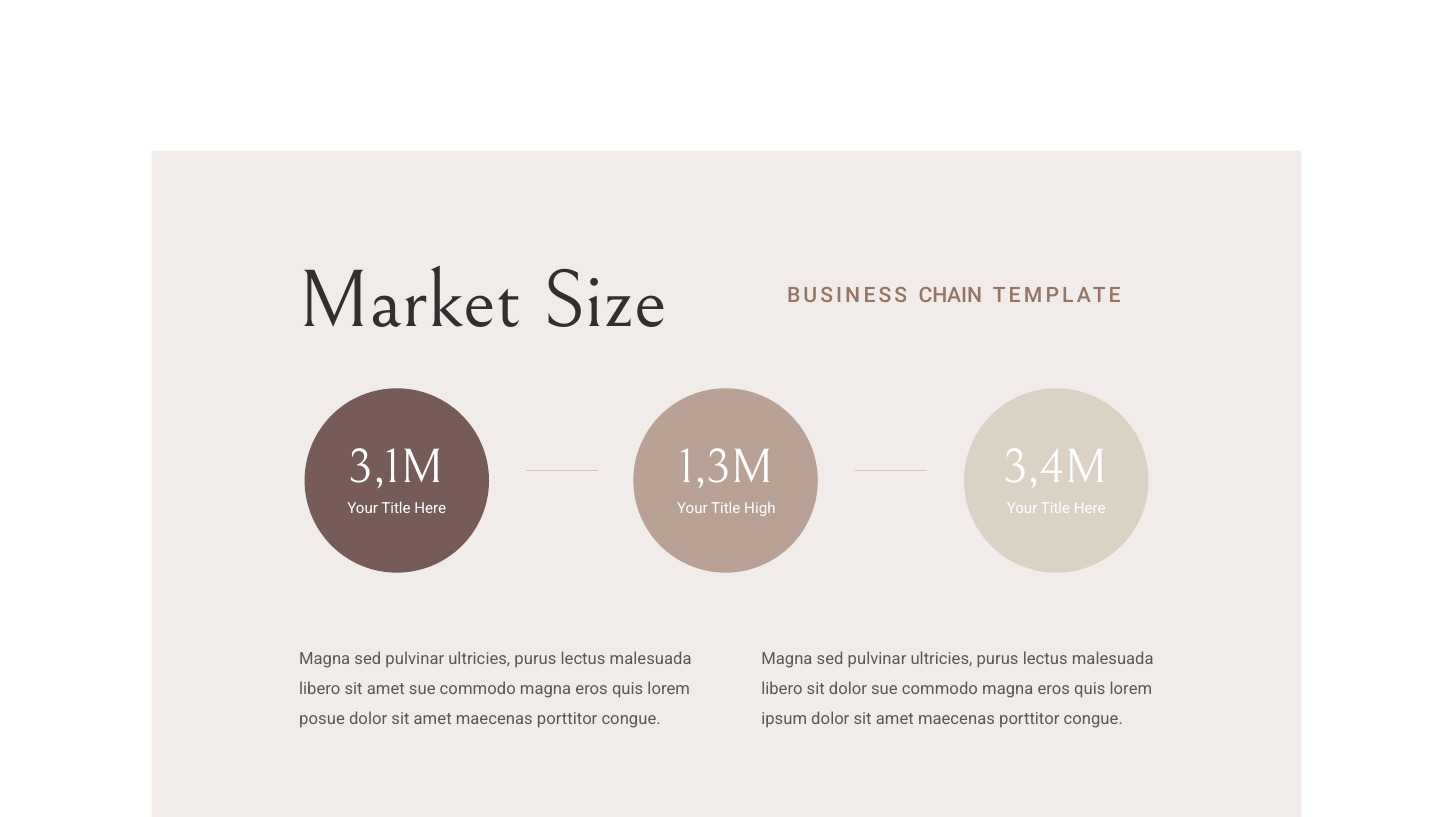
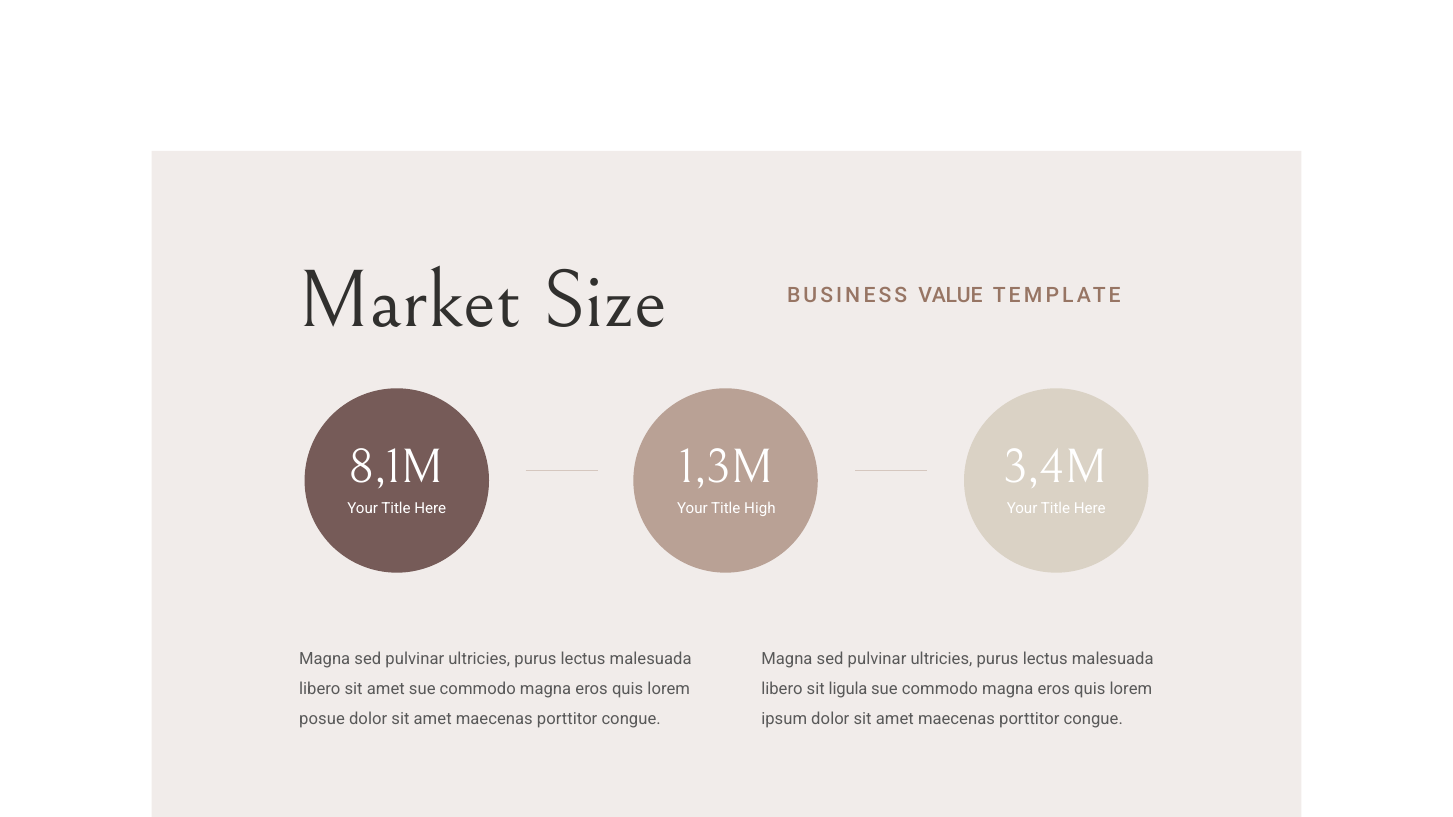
CHAIN: CHAIN -> VALUE
3,1M: 3,1M -> 8,1M
sit dolor: dolor -> ligula
